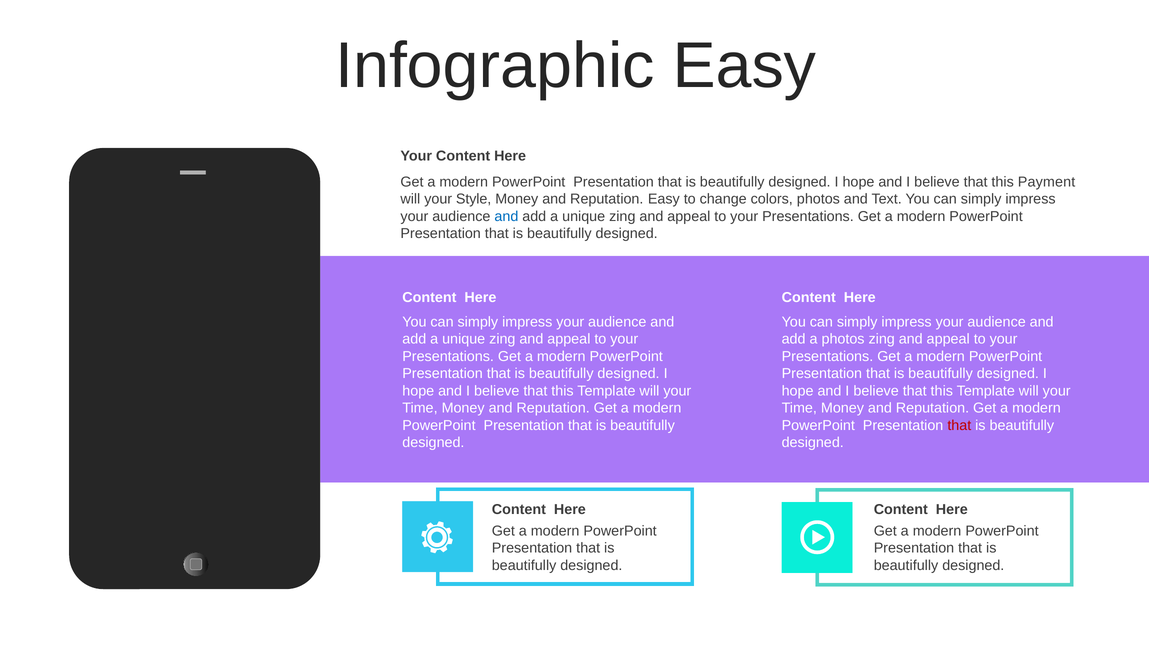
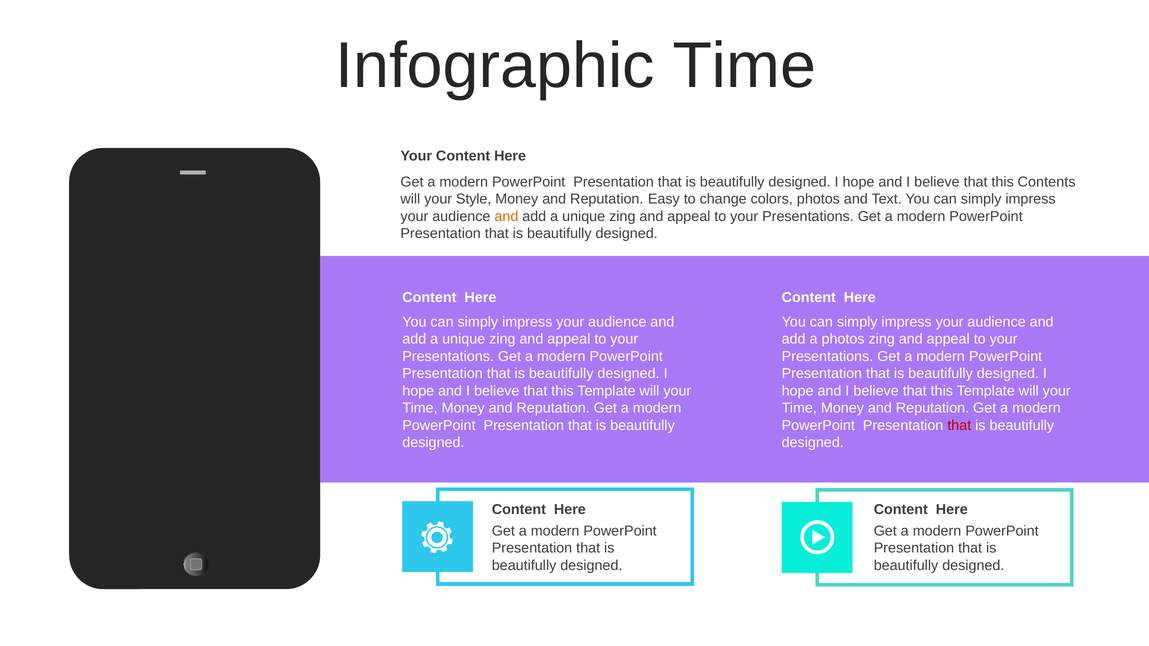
Infographic Easy: Easy -> Time
Payment: Payment -> Contents
and at (506, 217) colour: blue -> orange
